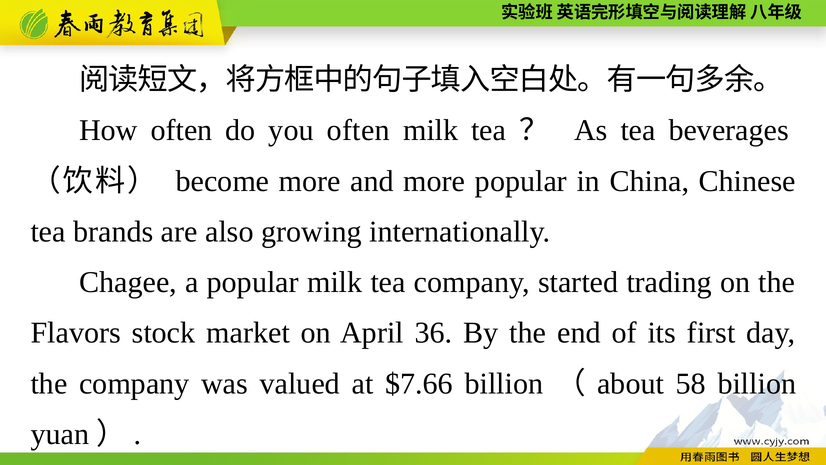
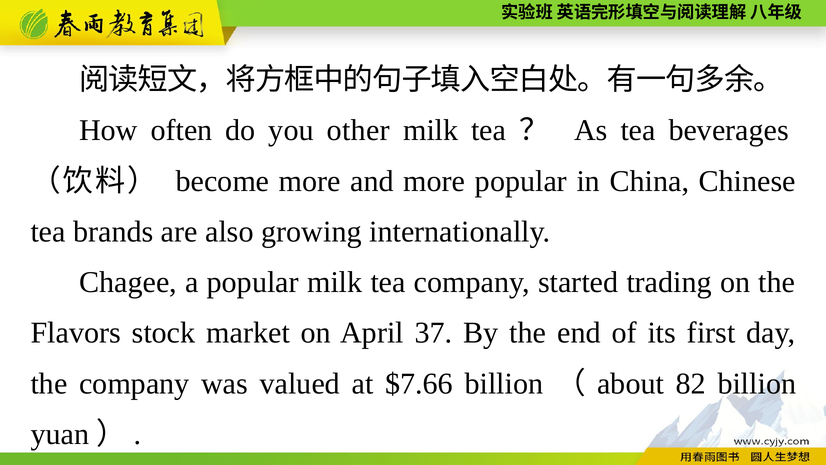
you often: often -> other
36: 36 -> 37
58: 58 -> 82
